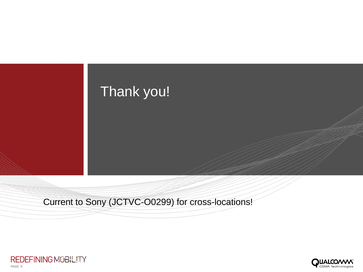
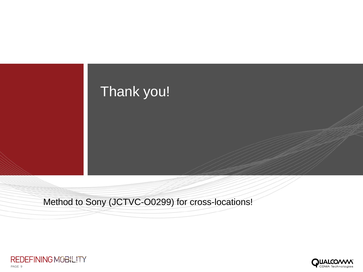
Current: Current -> Method
